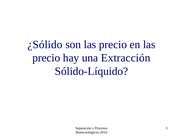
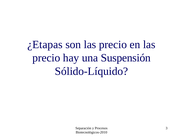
¿Sólido: ¿Sólido -> ¿Etapas
Extracción: Extracción -> Suspensión
